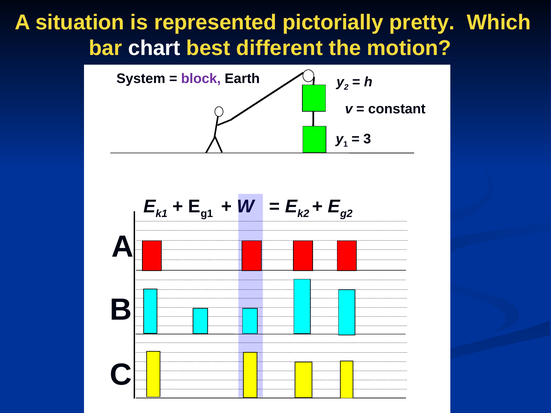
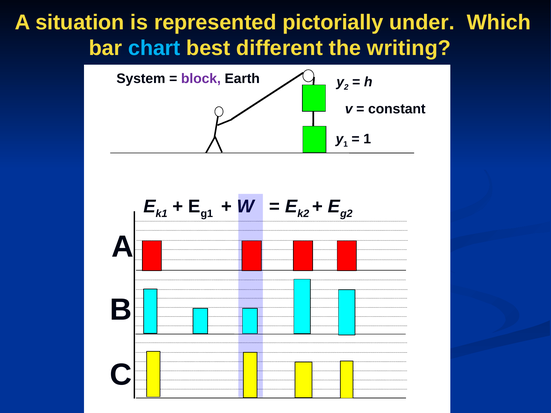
pretty: pretty -> under
chart colour: white -> light blue
motion: motion -> writing
3 at (367, 139): 3 -> 1
